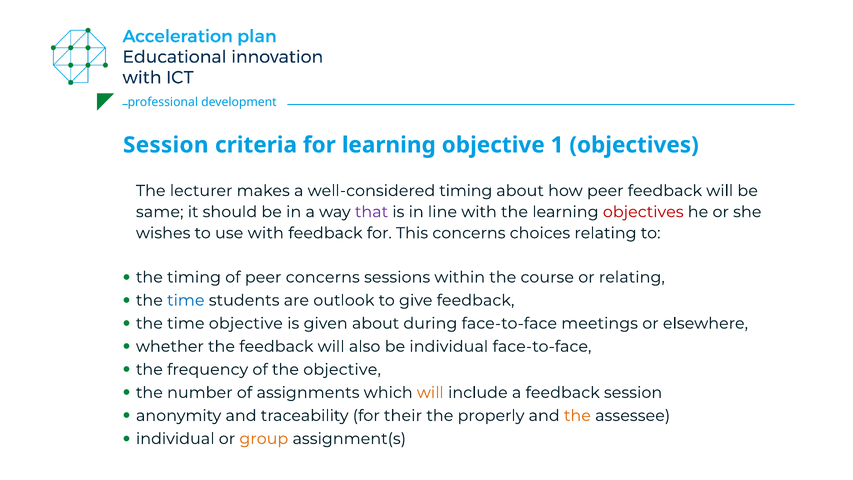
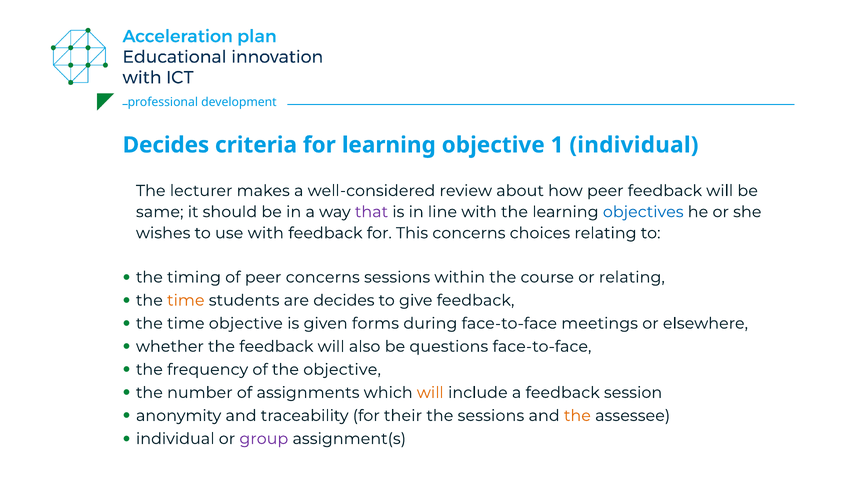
Session at (166, 145): Session -> Decides
1 objectives: objectives -> individual
well-considered timing: timing -> review
objectives at (643, 212) colour: red -> blue
time at (186, 300) colour: blue -> orange
are outlook: outlook -> decides
given about: about -> forms
be individual: individual -> questions
the properly: properly -> sessions
group colour: orange -> purple
